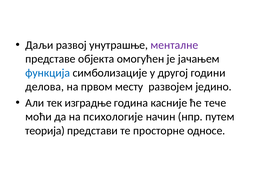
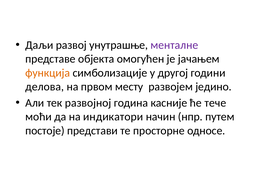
функција colour: blue -> orange
изградње: изградње -> развојној
психологије: психологије -> индикатори
теорија: теорија -> постоје
